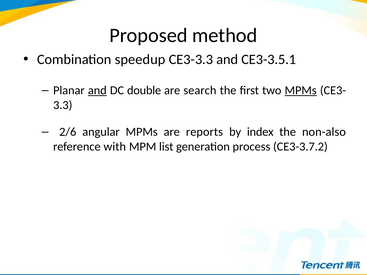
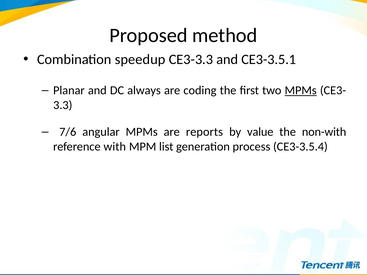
and at (97, 90) underline: present -> none
double: double -> always
search: search -> coding
2/6: 2/6 -> 7/6
index: index -> value
non-also: non-also -> non-with
CE3-3.7.2: CE3-3.7.2 -> CE3-3.5.4
